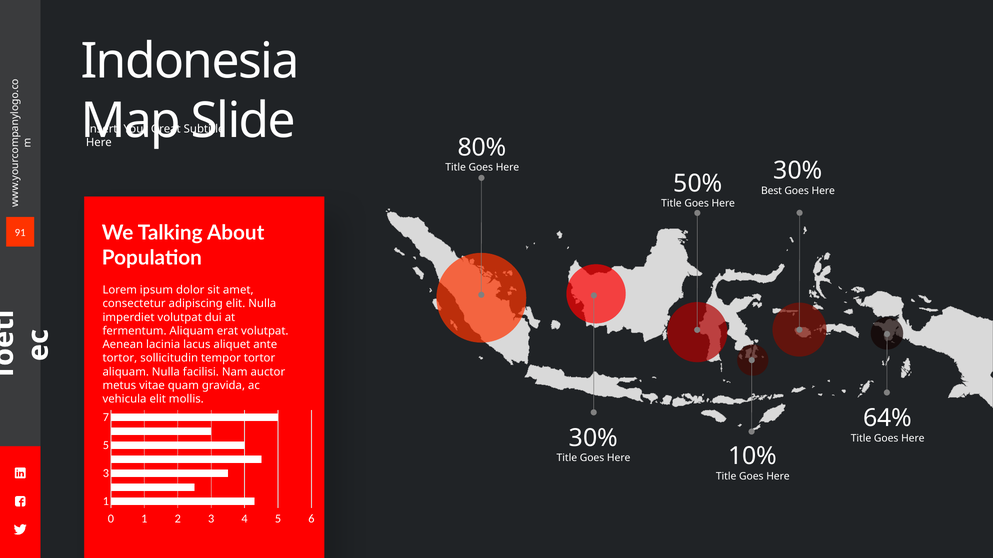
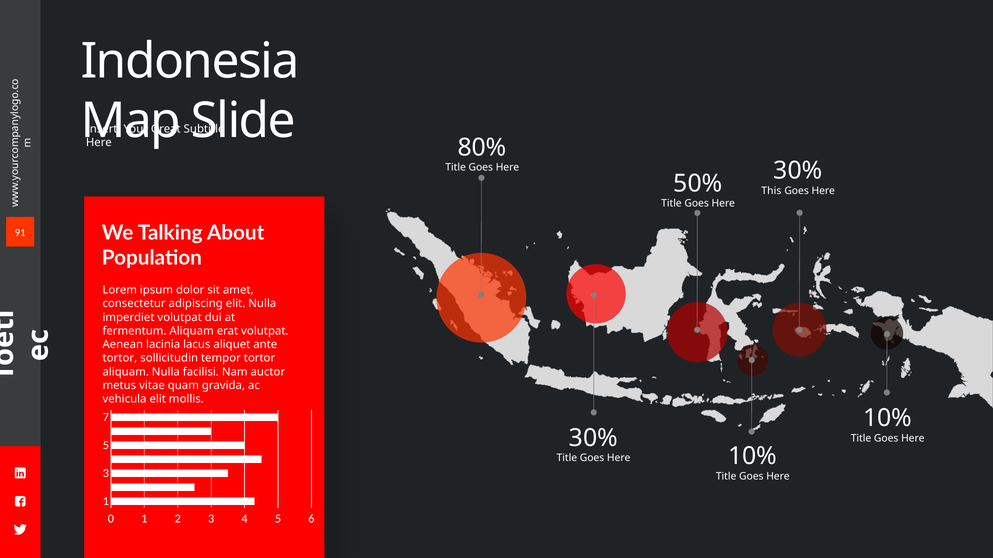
Best: Best -> This
64% at (888, 419): 64% -> 10%
